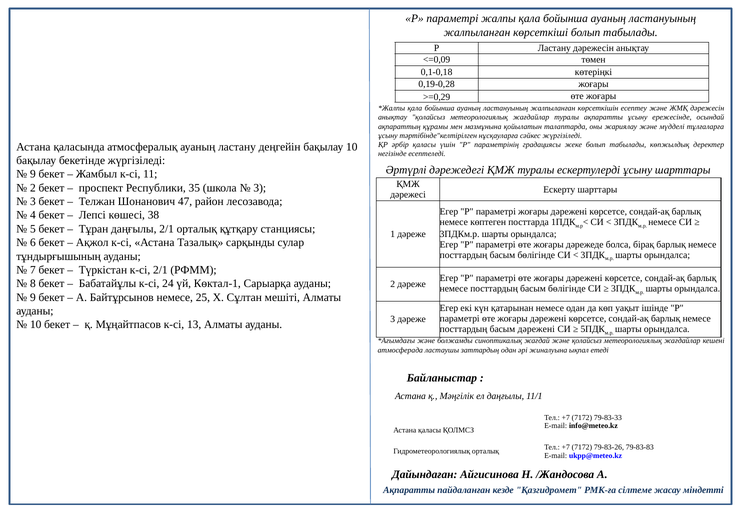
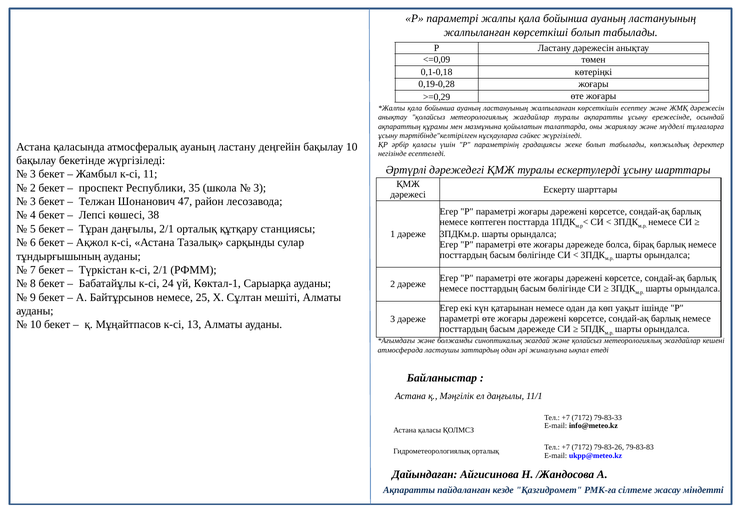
9 at (33, 174): 9 -> 3
басым дәрежені: дәрежені -> дәрежеде
